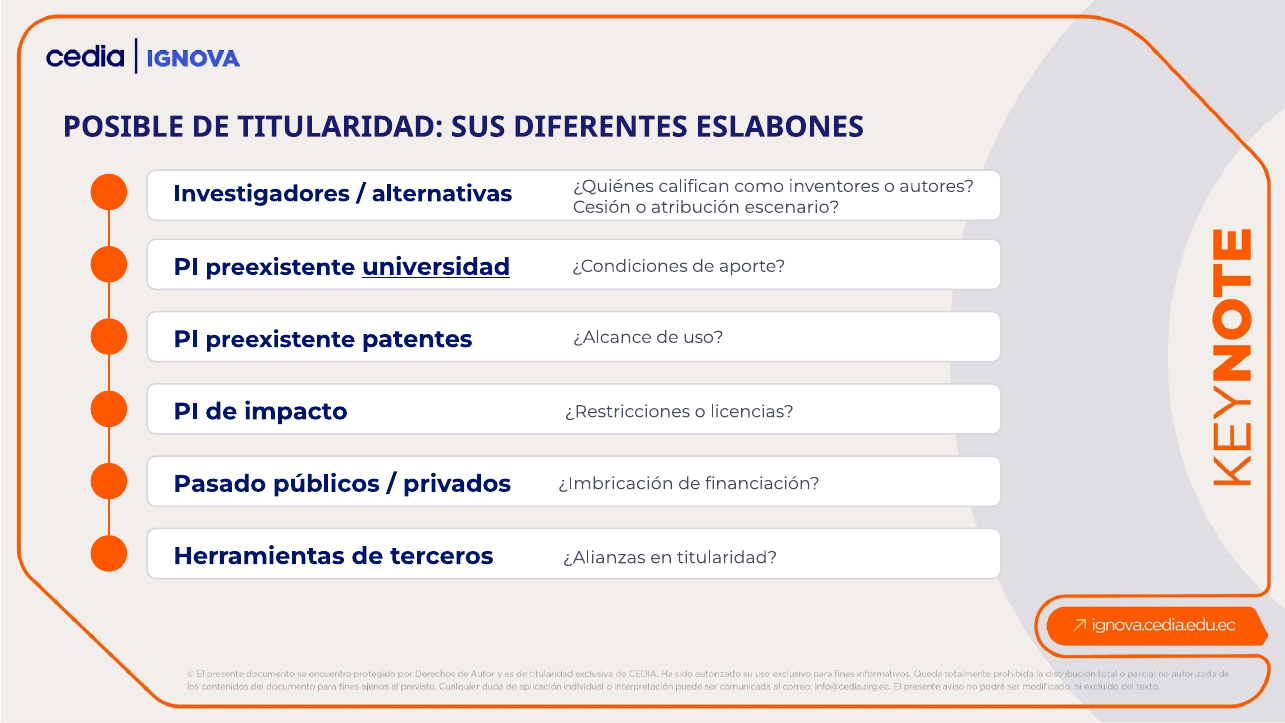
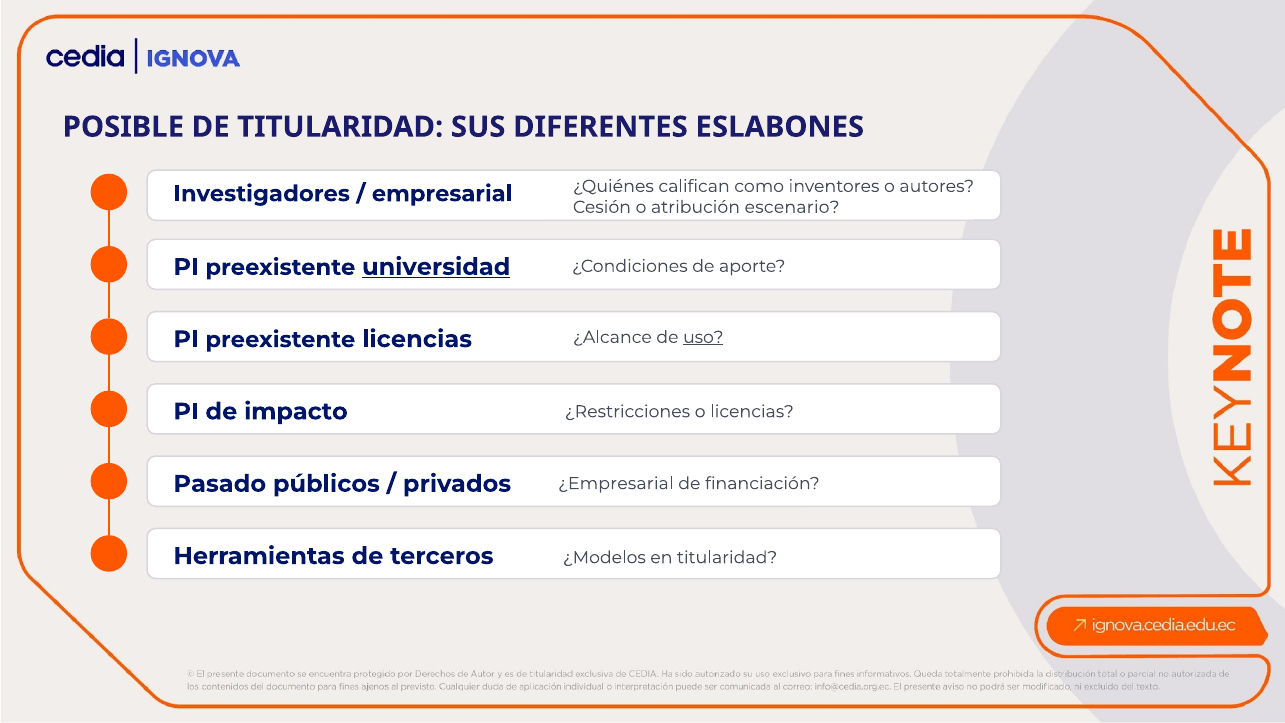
alternativas: alternativas -> empresarial
preexistente patentes: patentes -> licencias
uso underline: none -> present
¿Imbricación: ¿Imbricación -> ¿Empresarial
¿Alianzas: ¿Alianzas -> ¿Modelos
